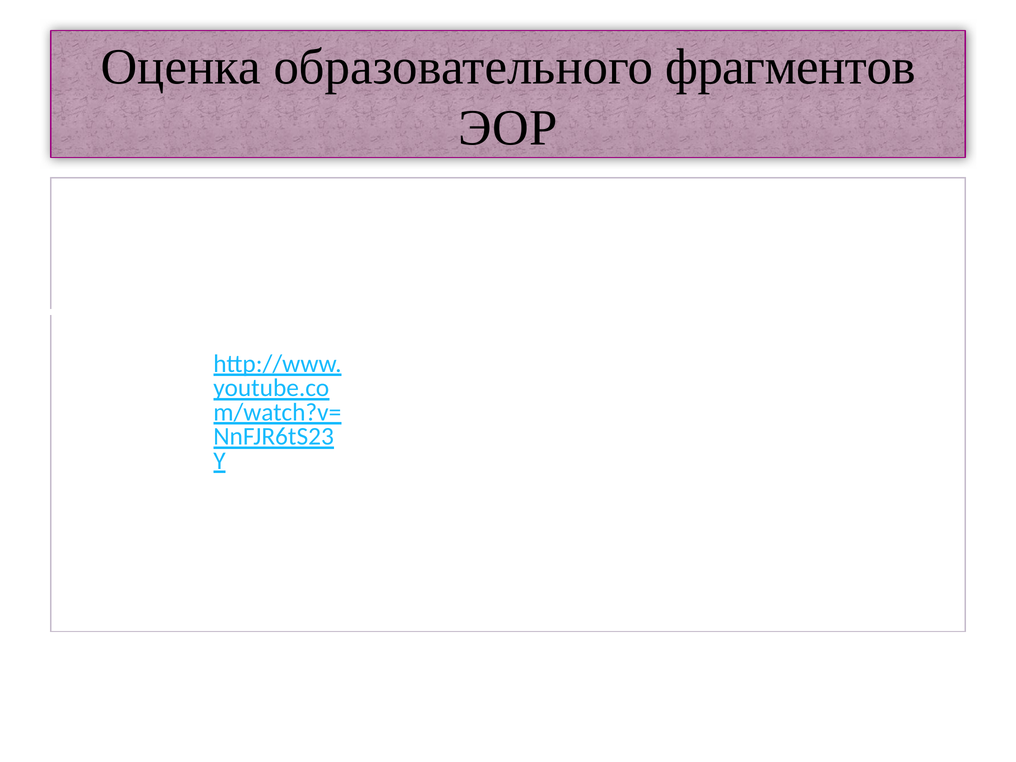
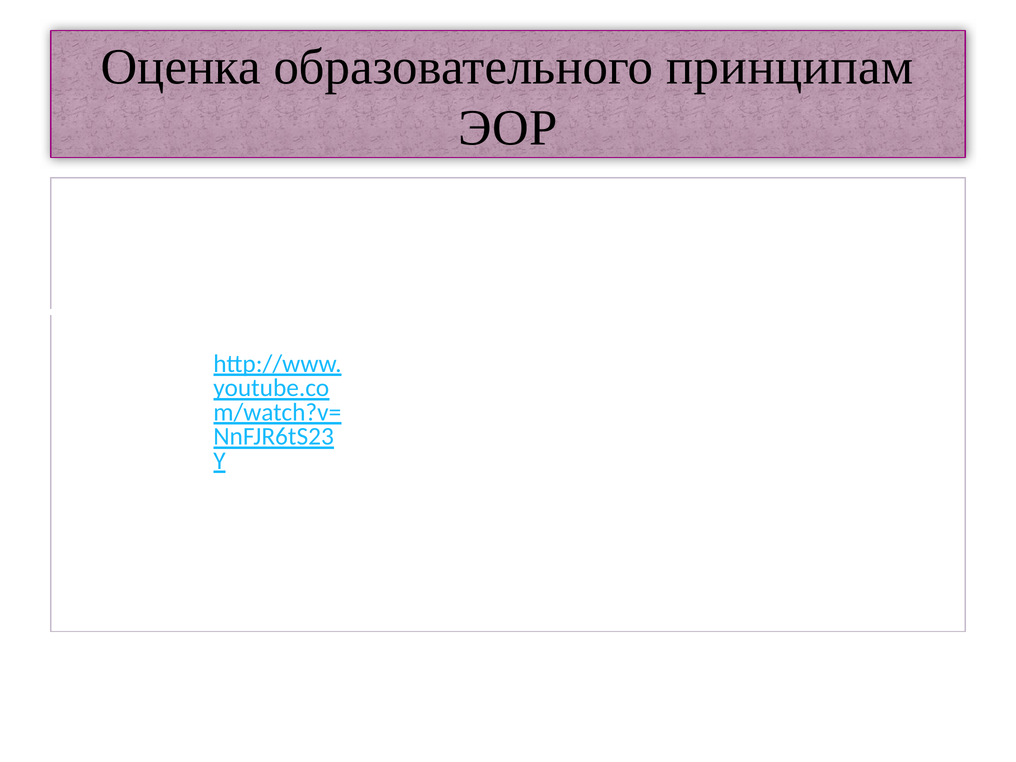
фрагментов: фрагментов -> принципам
